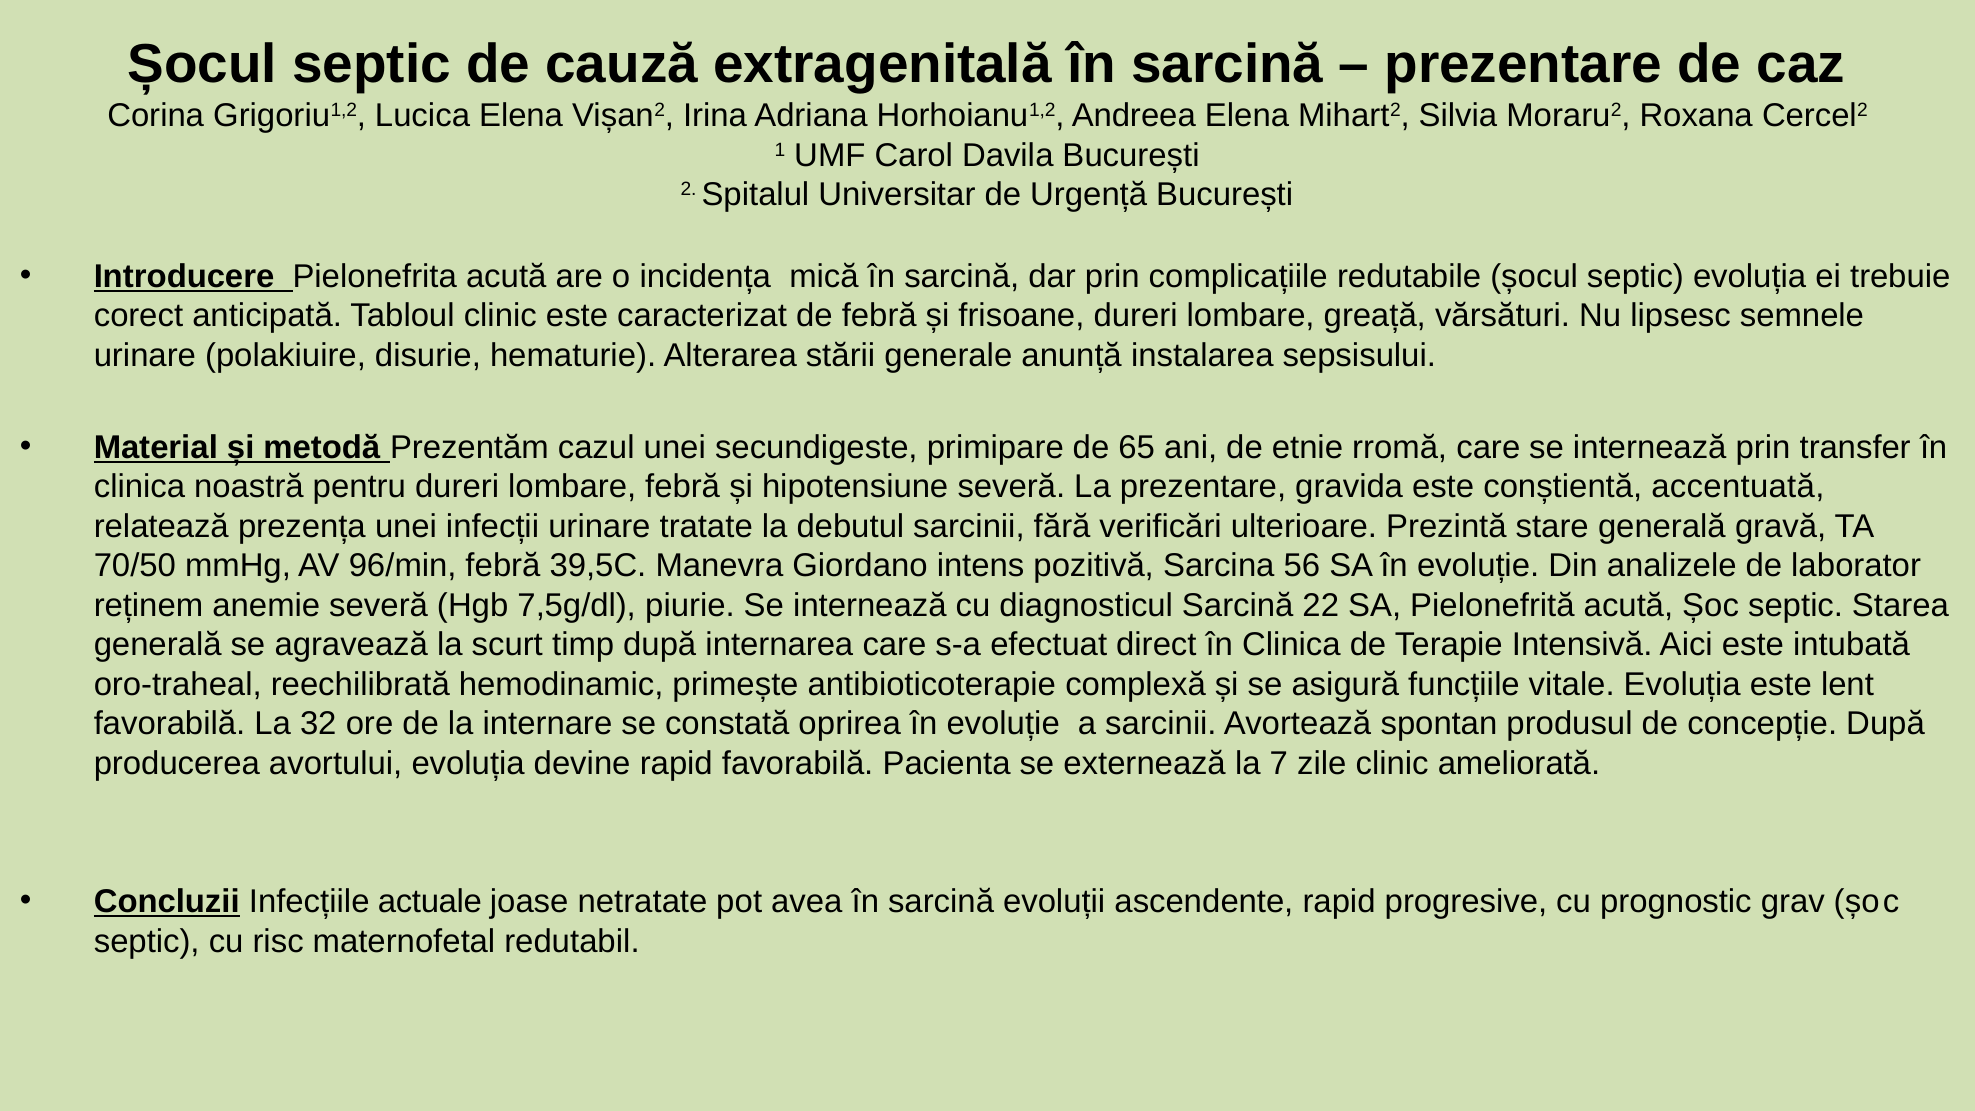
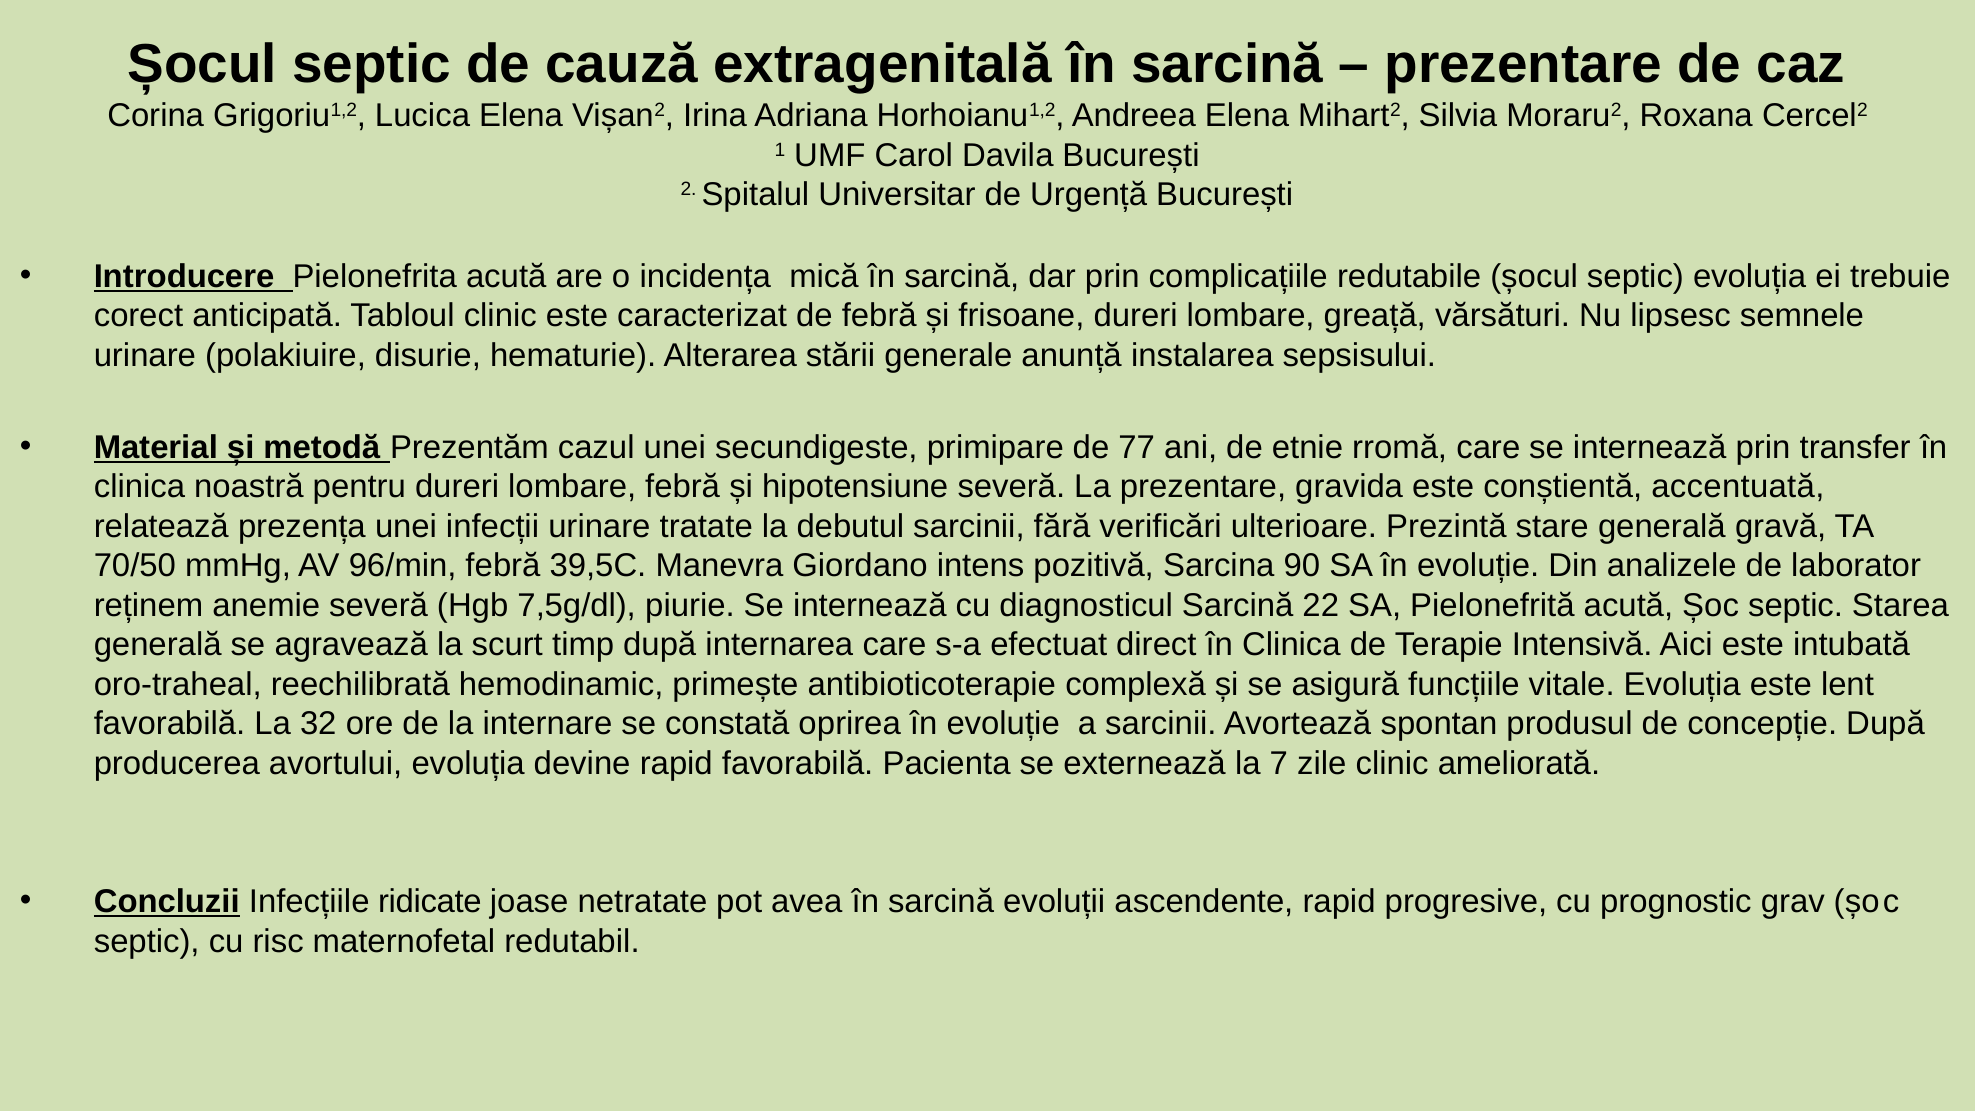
65: 65 -> 77
56: 56 -> 90
actuale: actuale -> ridicate
